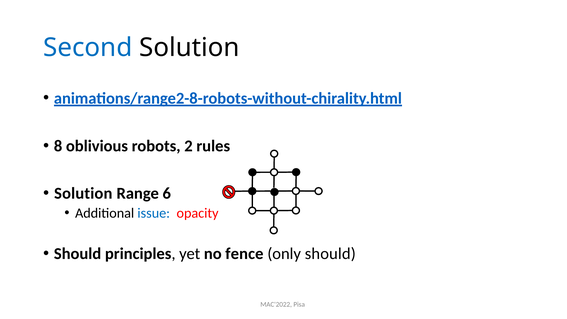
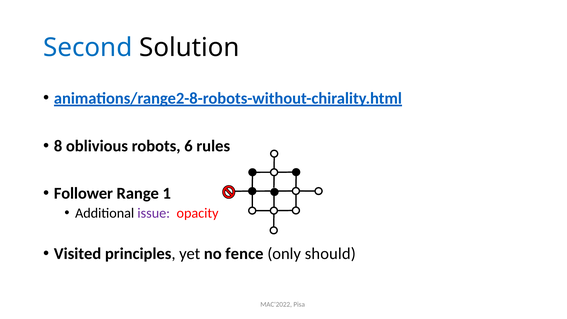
2: 2 -> 6
Solution at (83, 193): Solution -> Follower
6: 6 -> 1
issue colour: blue -> purple
Should at (78, 254): Should -> Visited
